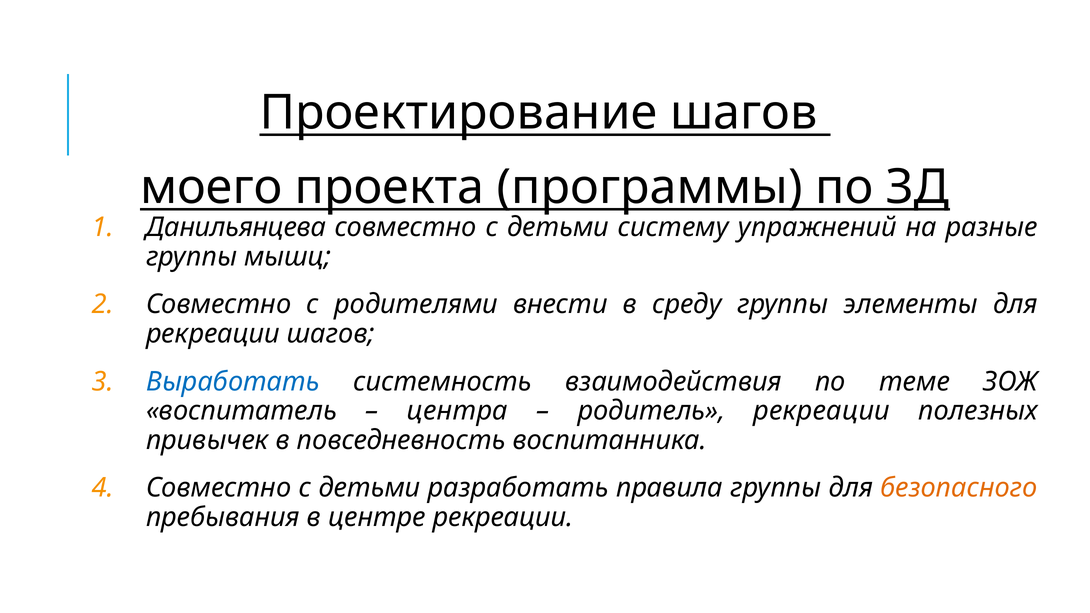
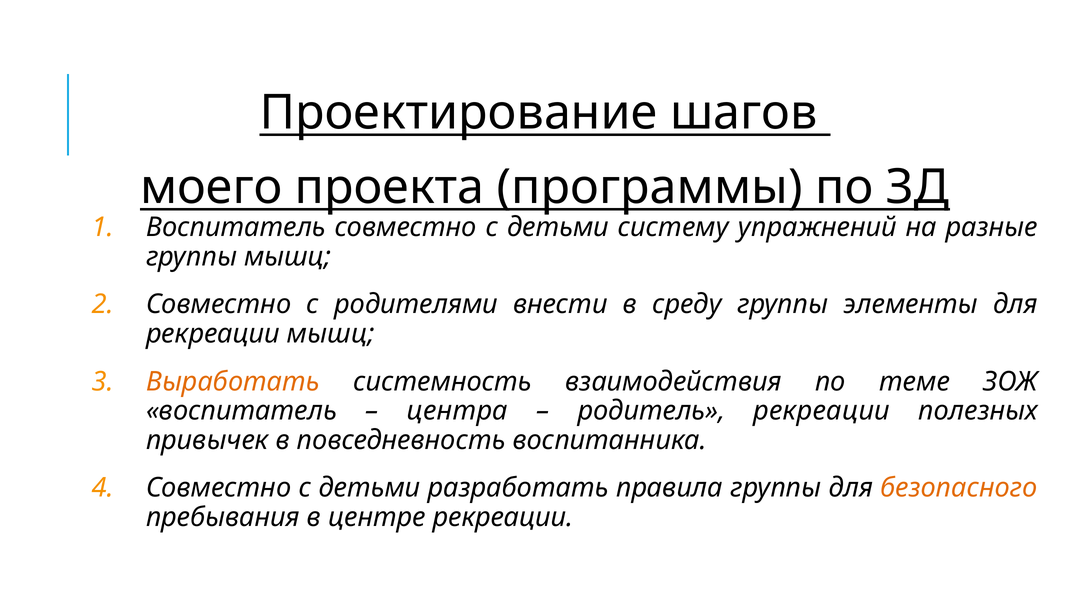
Данильянцева at (236, 228): Данильянцева -> Воспитатель
рекреации шагов: шагов -> мышц
Выработать colour: blue -> orange
